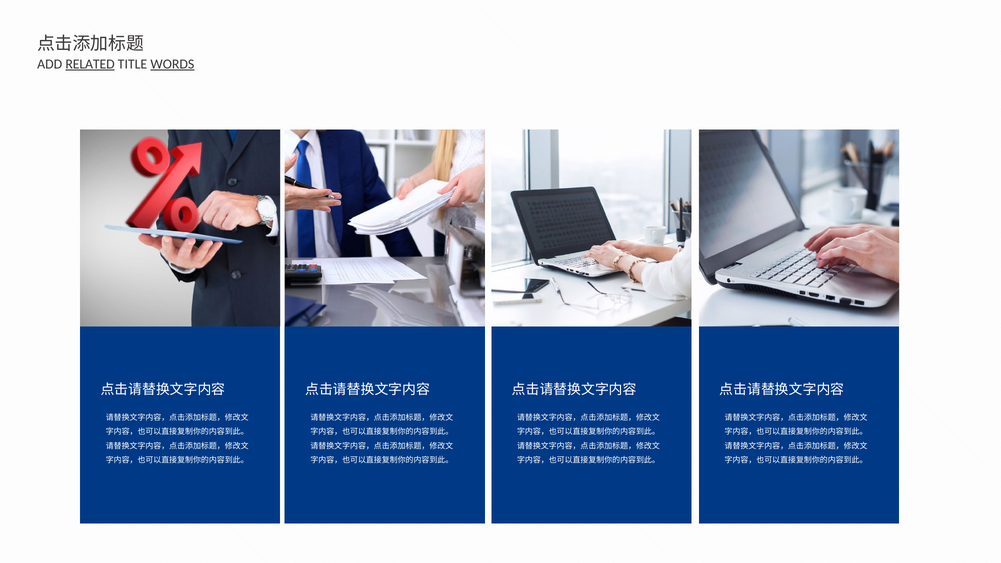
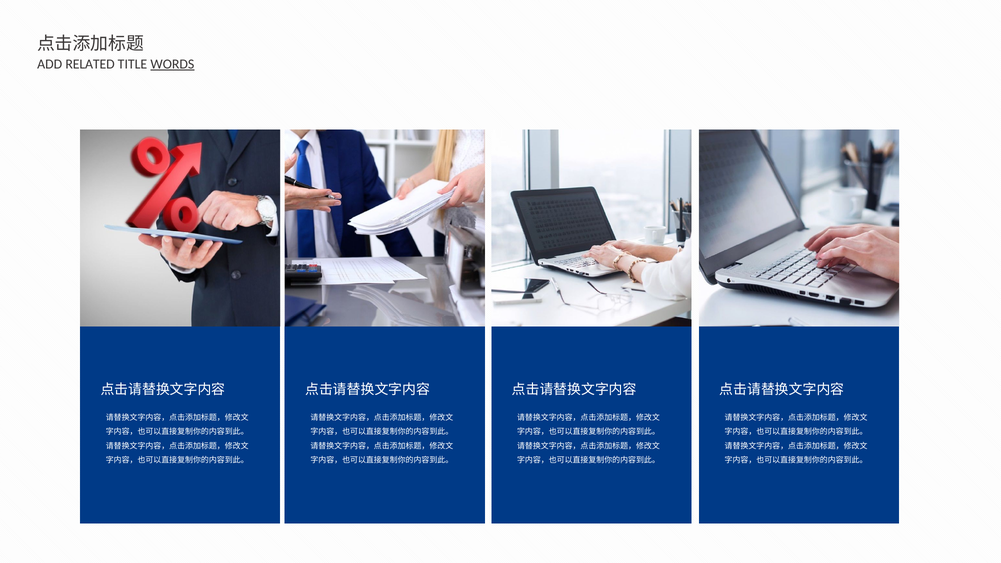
RELATED underline: present -> none
